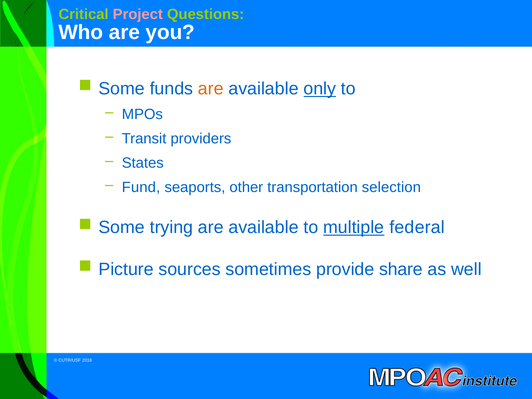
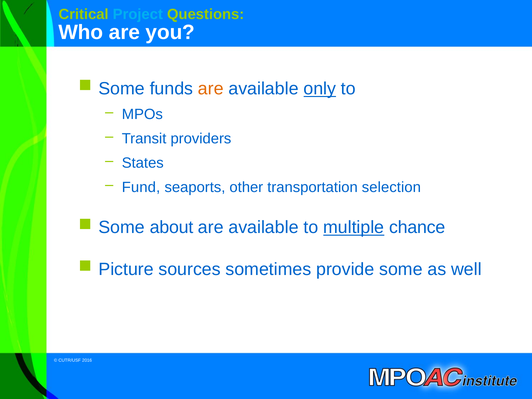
Project colour: pink -> light blue
trying: trying -> about
federal: federal -> chance
provide share: share -> some
